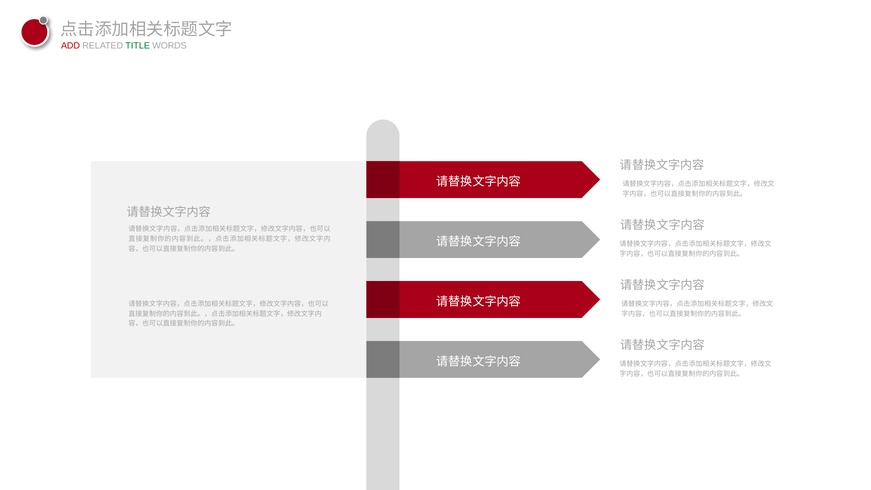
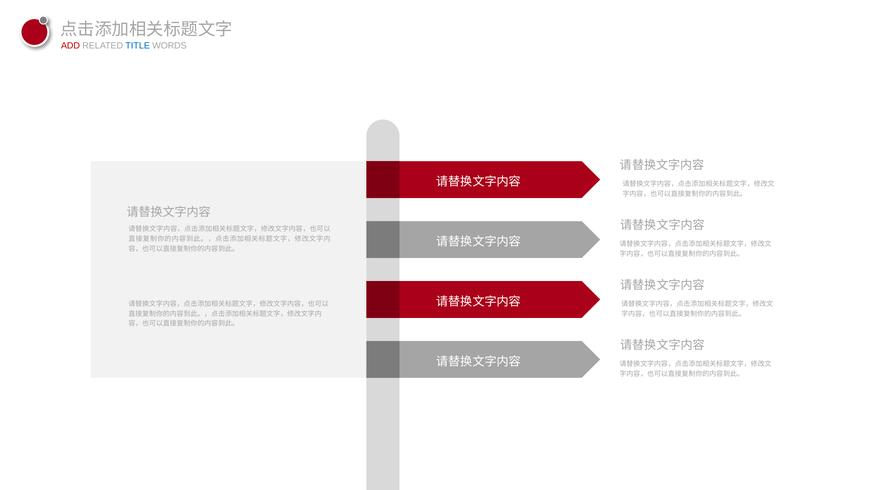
TITLE colour: green -> blue
